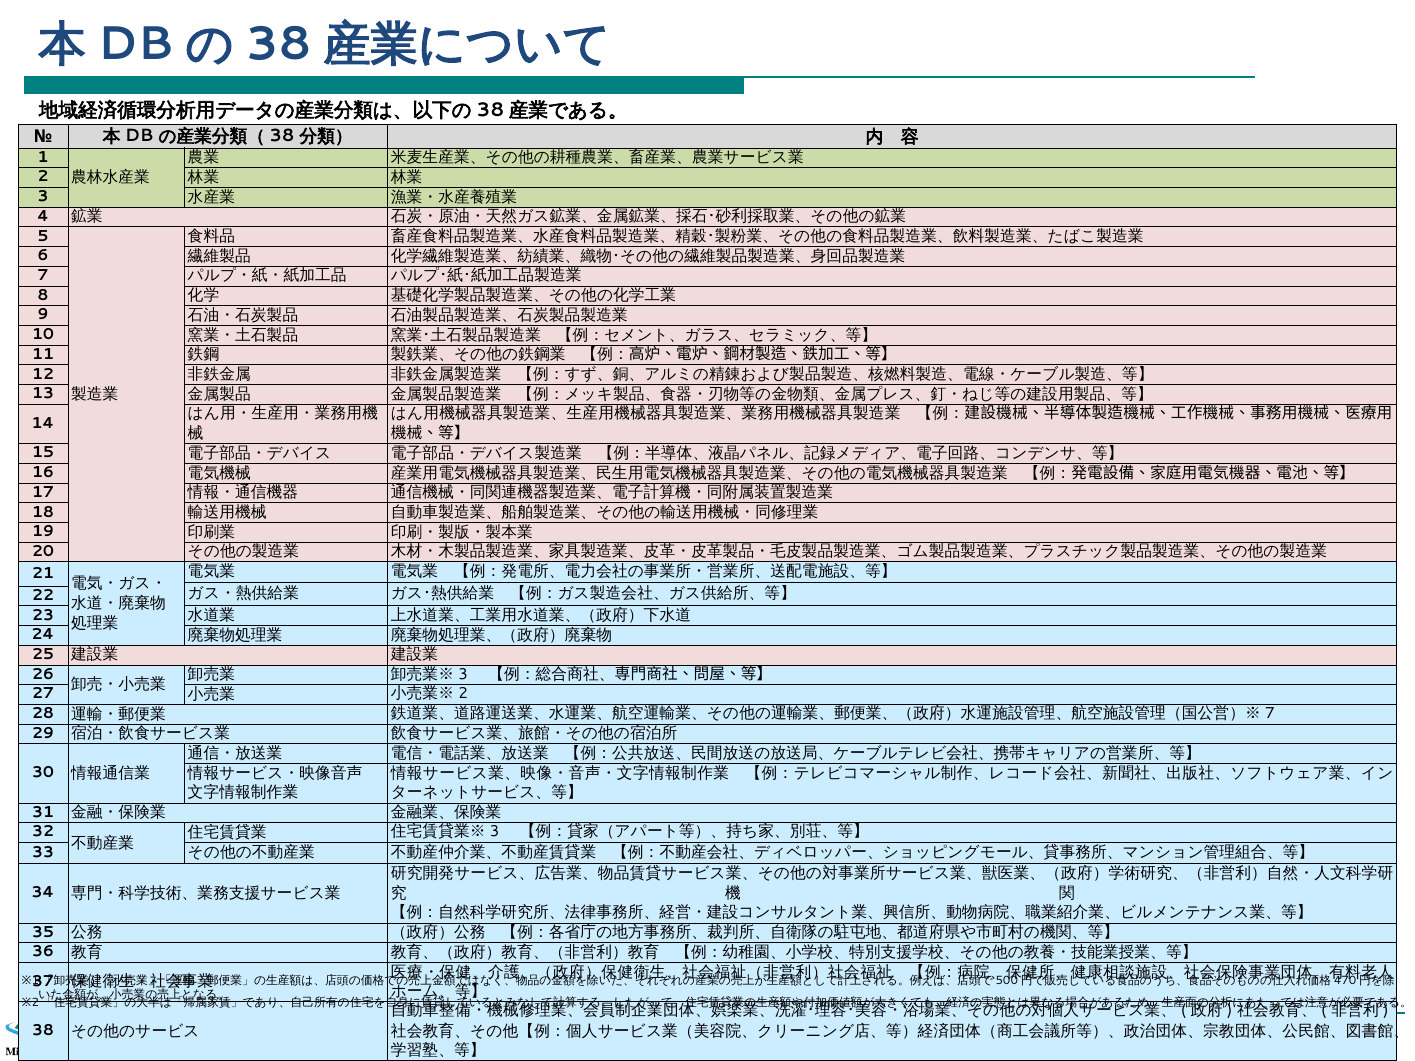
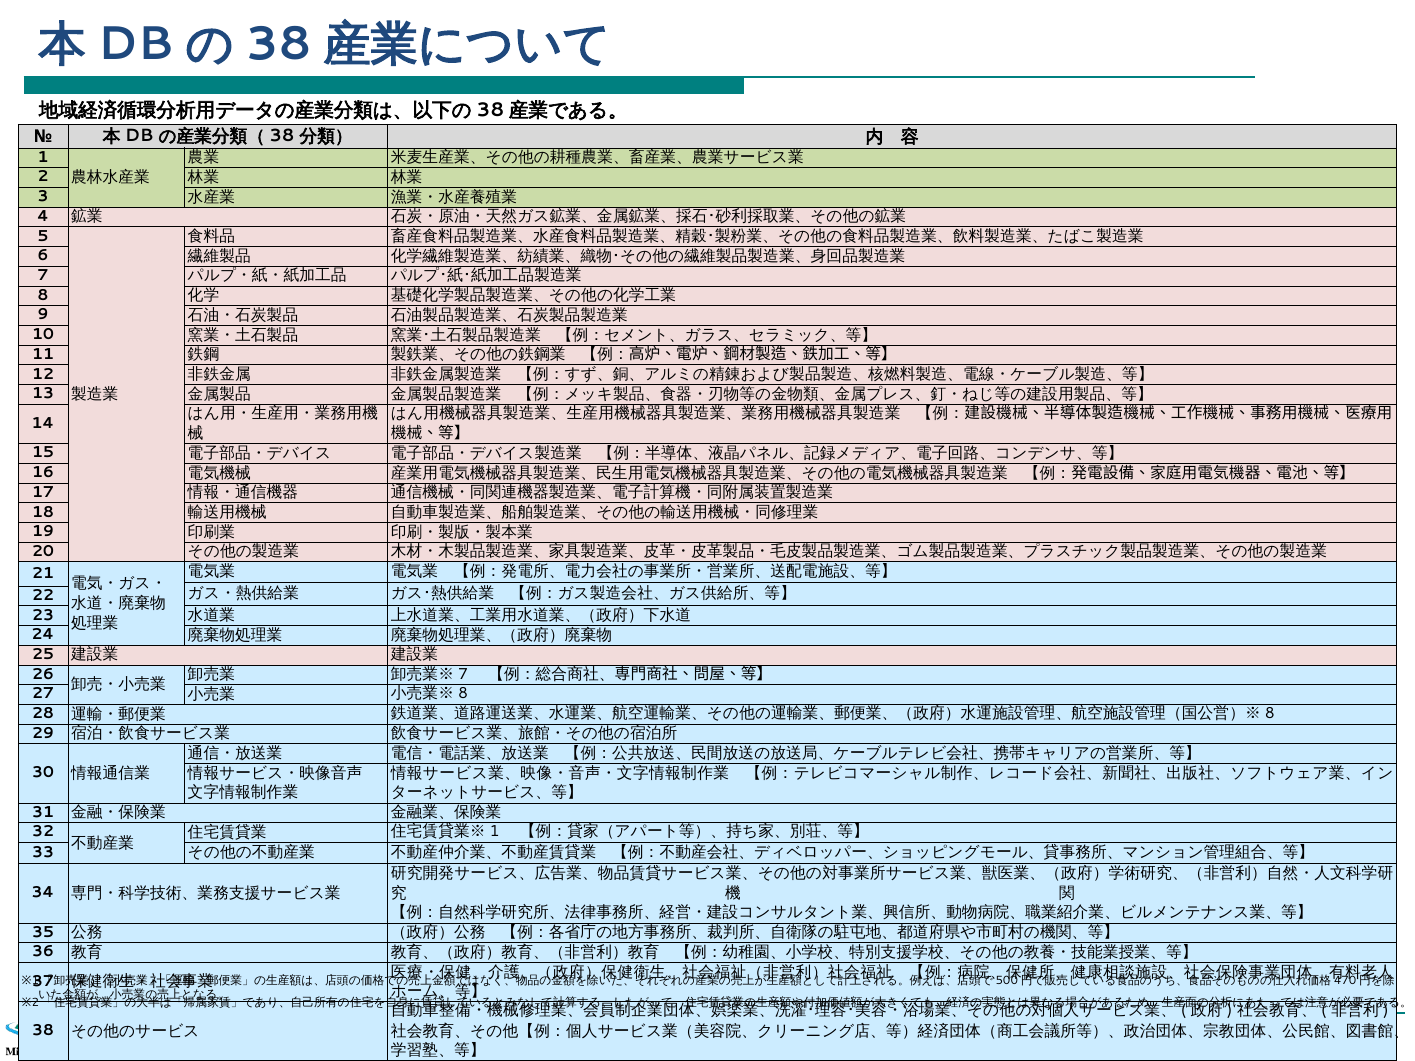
3 at (463, 674): 3 -> 7
2 at (463, 694): 2 -> 8
7 at (1270, 714): 7 -> 8
3 at (495, 832): 3 -> 1
